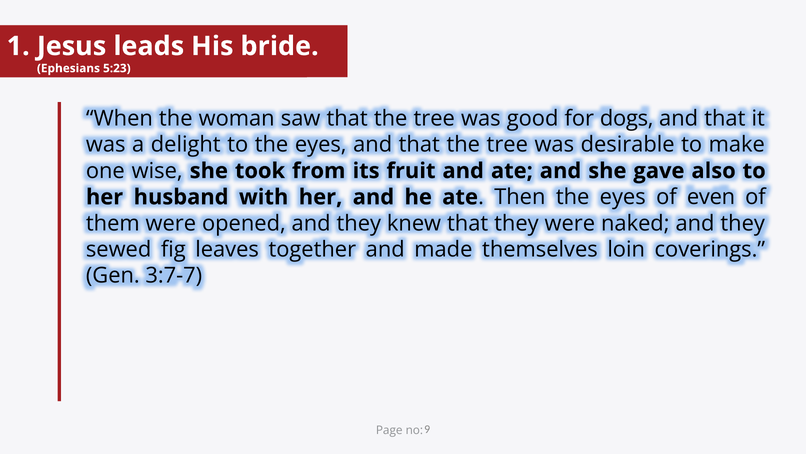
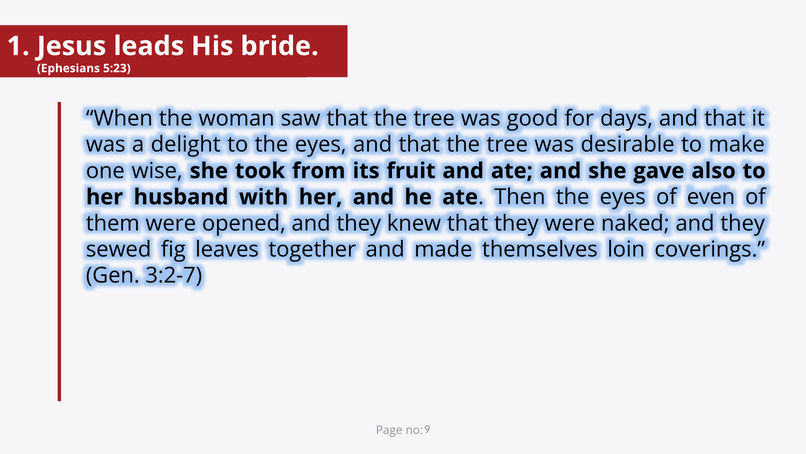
dogs: dogs -> days
3:7-7: 3:7-7 -> 3:2-7
